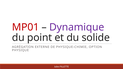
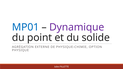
MP01 colour: red -> blue
